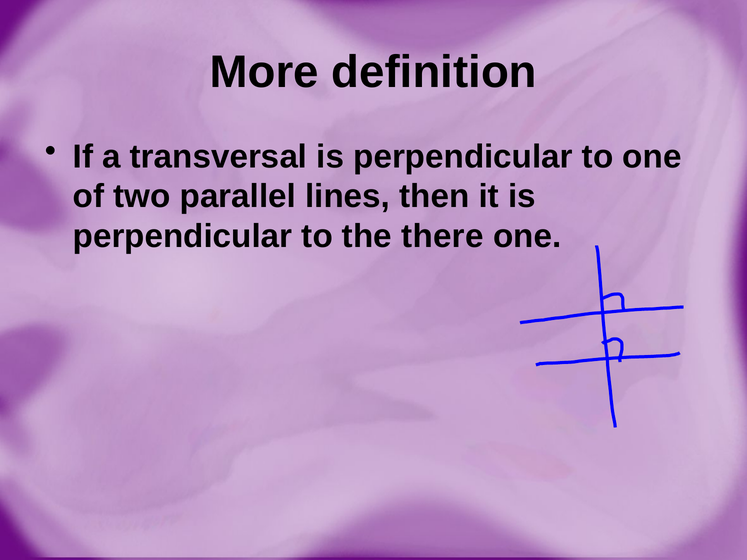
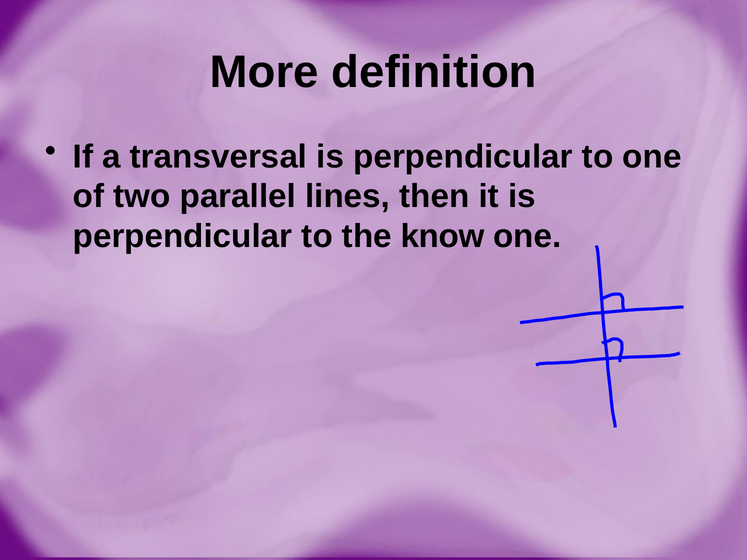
there: there -> know
